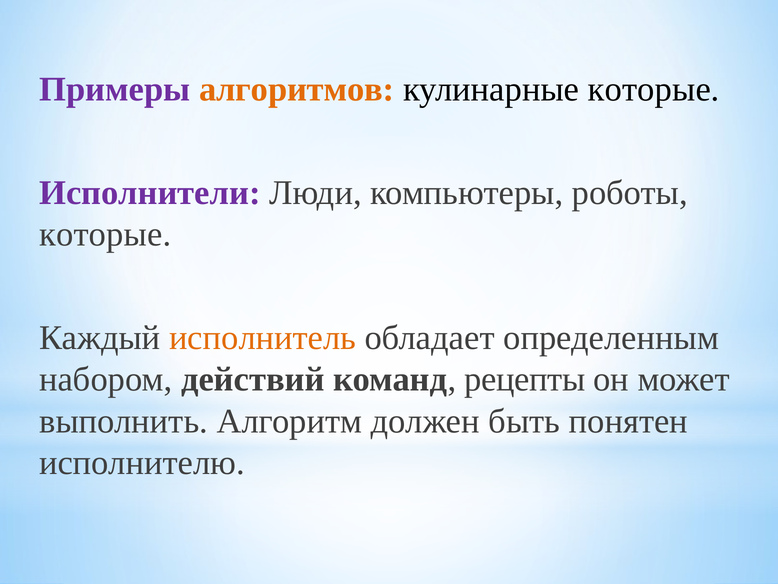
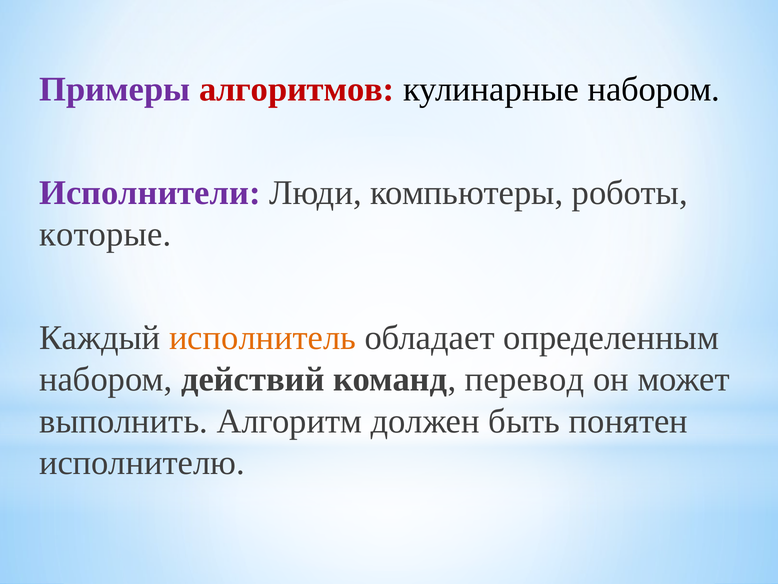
алгоритмов colour: orange -> red
кулинарные которые: которые -> набором
рецепты: рецепты -> перевод
